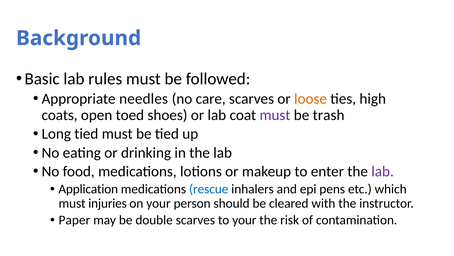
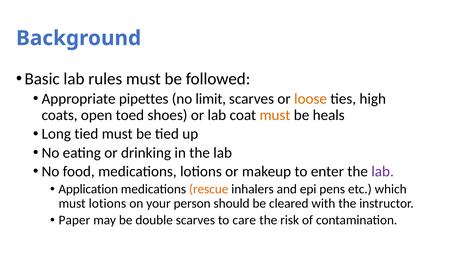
needles: needles -> pipettes
care: care -> limit
must at (275, 115) colour: purple -> orange
trash: trash -> heals
rescue colour: blue -> orange
must injuries: injuries -> lotions
to your: your -> care
